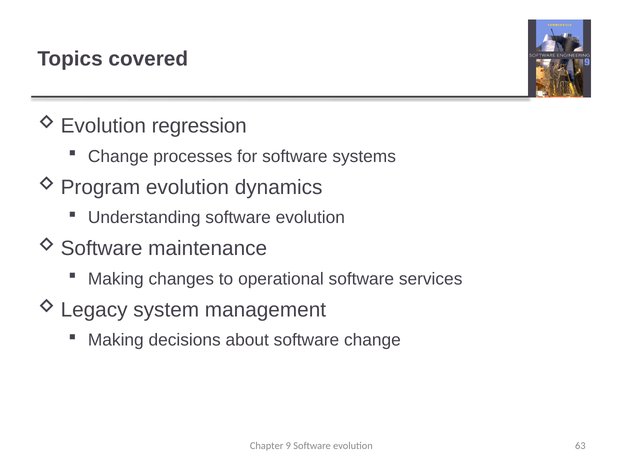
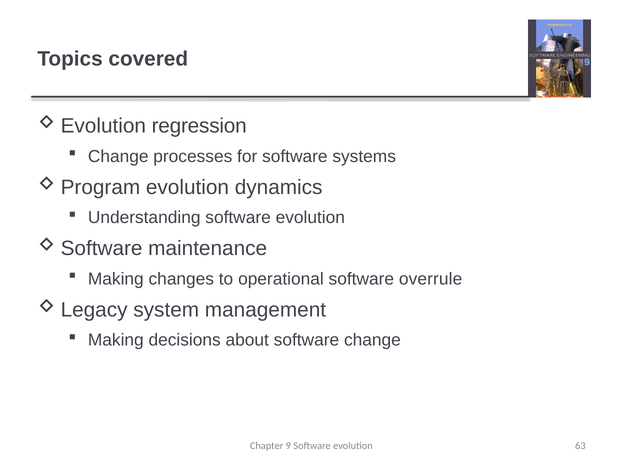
services: services -> overrule
